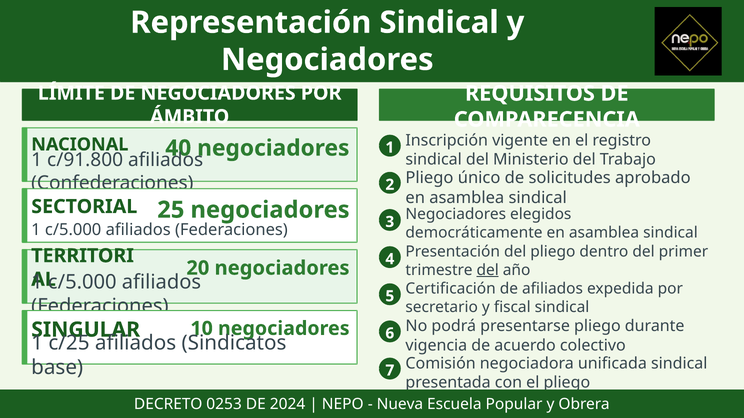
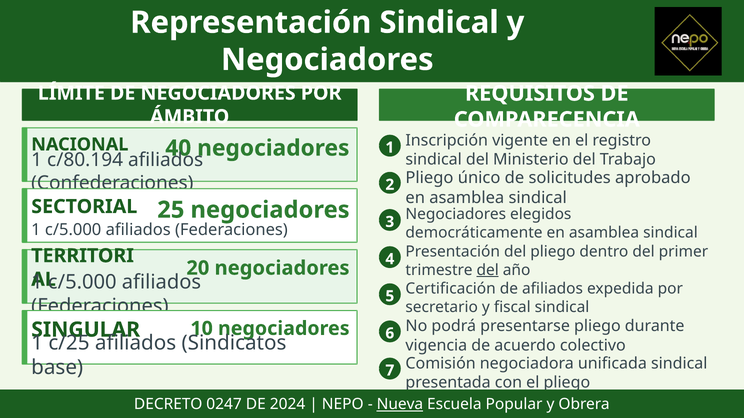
c/91.800: c/91.800 -> c/80.194
0253: 0253 -> 0247
Nueva underline: none -> present
